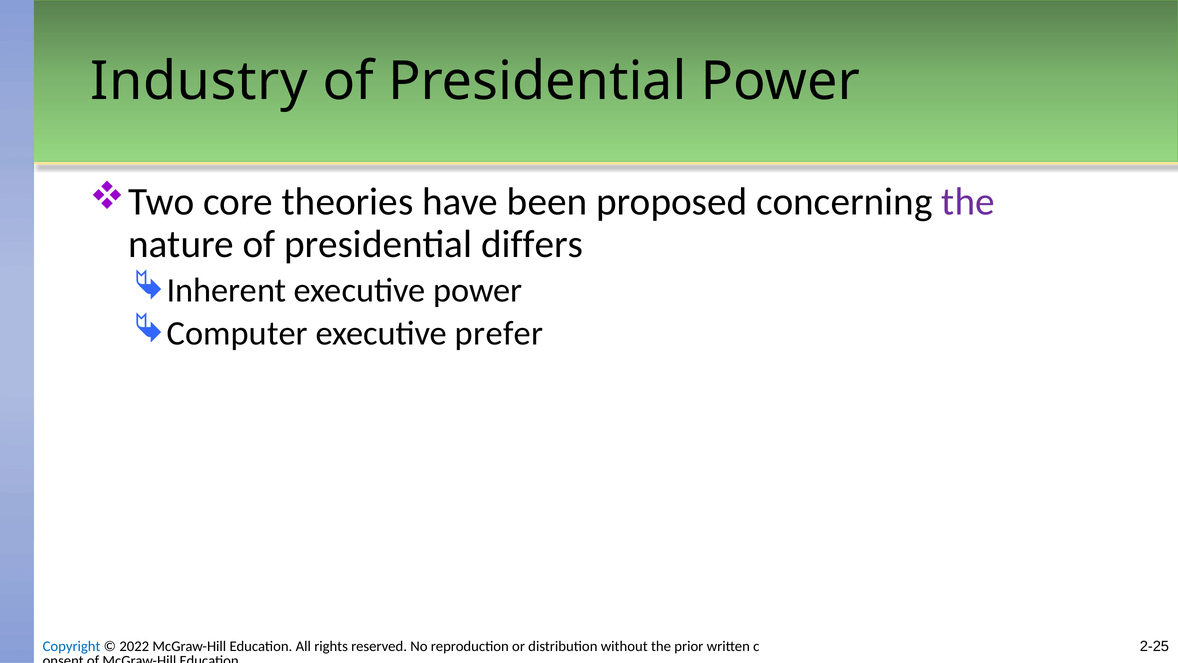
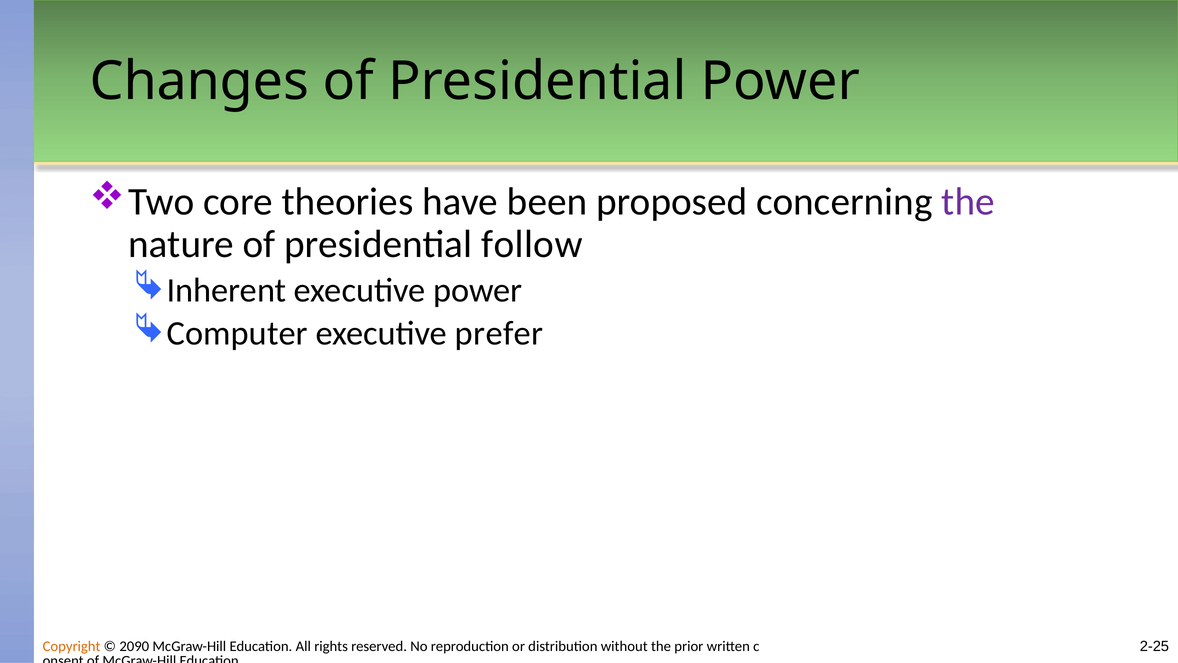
Industry: Industry -> Changes
differs: differs -> follow
Copyright colour: blue -> orange
2022: 2022 -> 2090
